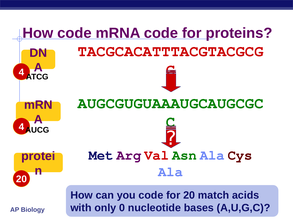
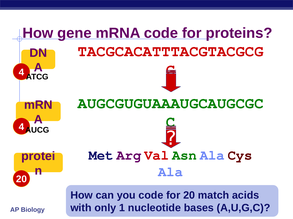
How code: code -> gene
0: 0 -> 1
